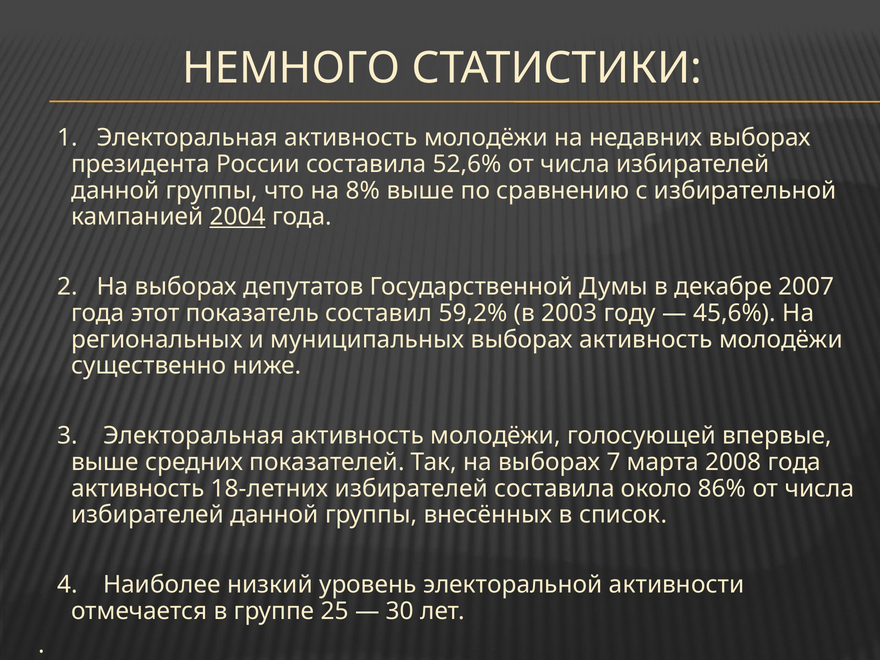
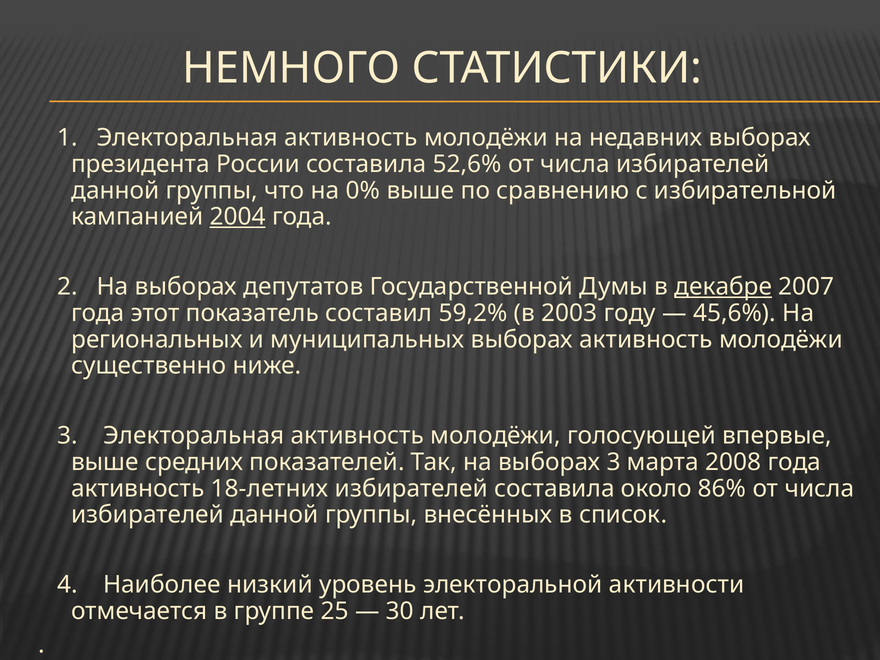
8%: 8% -> 0%
декабре underline: none -> present
выборах 7: 7 -> 3
